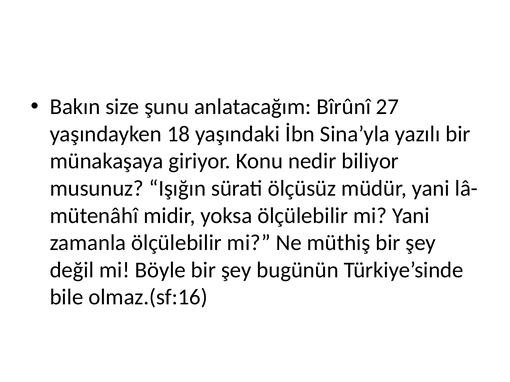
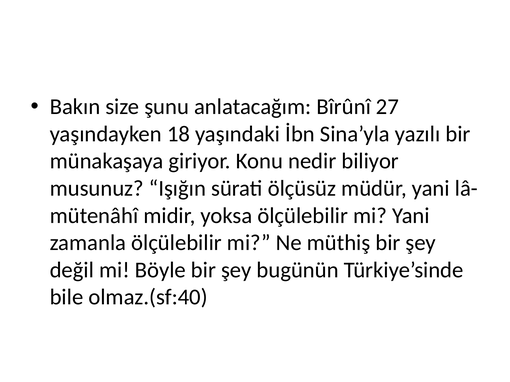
olmaz.(sf:16: olmaz.(sf:16 -> olmaz.(sf:40
